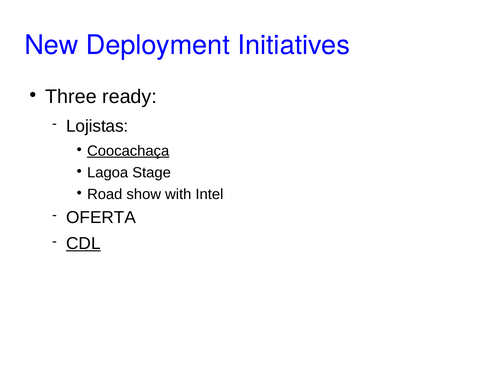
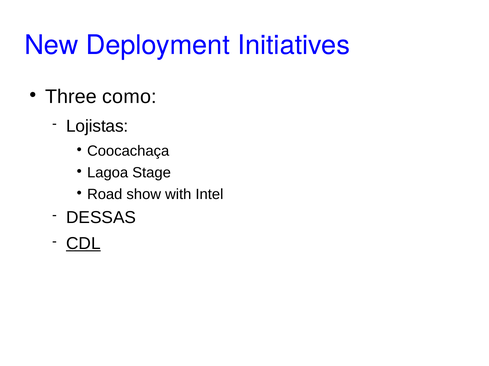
ready: ready -> como
Coocachaça underline: present -> none
OFERTA: OFERTA -> DESSAS
